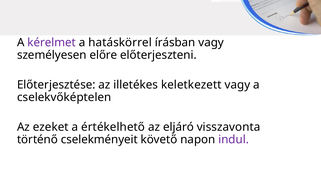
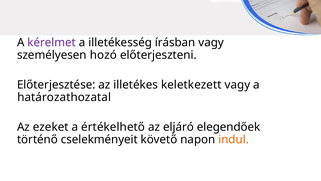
hatáskörrel: hatáskörrel -> illetékesség
előre: előre -> hozó
cselekvőképtelen: cselekvőképtelen -> határozathozatal
visszavonta: visszavonta -> elegendőek
indul colour: purple -> orange
